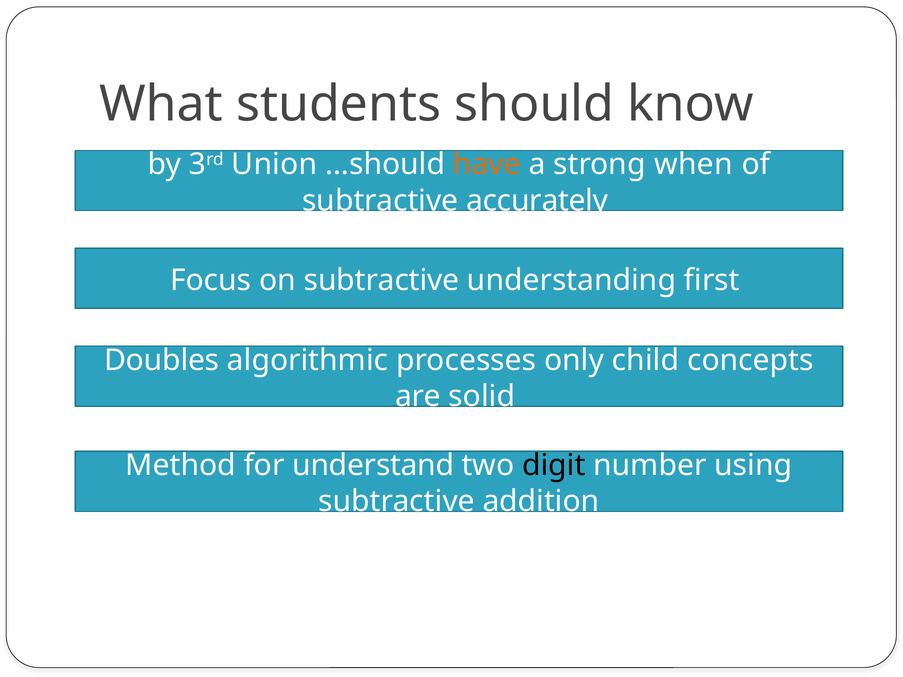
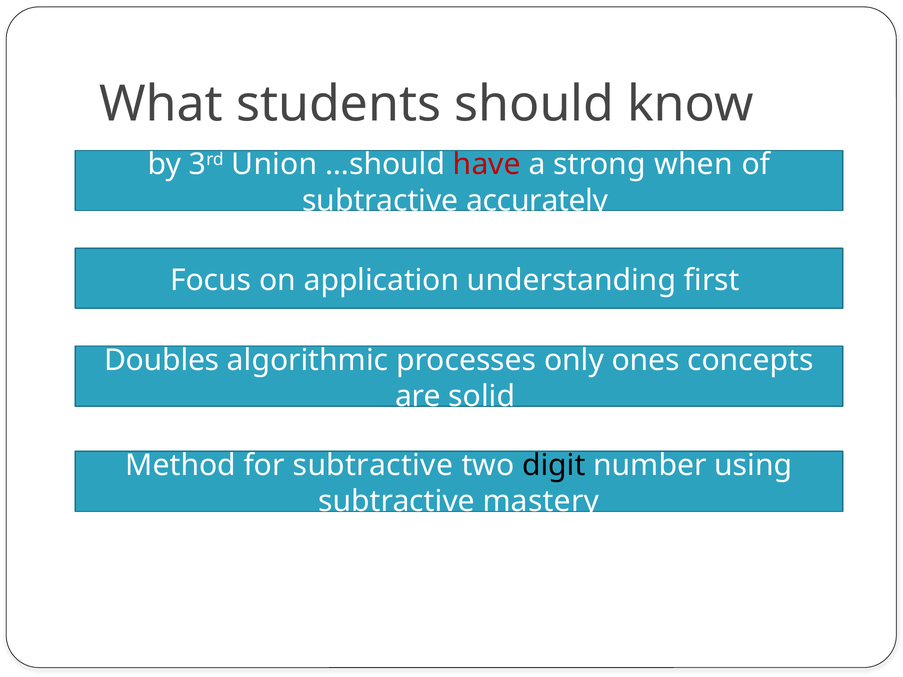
have colour: orange -> red
on subtractive: subtractive -> application
child: child -> ones
for understand: understand -> subtractive
addition: addition -> mastery
